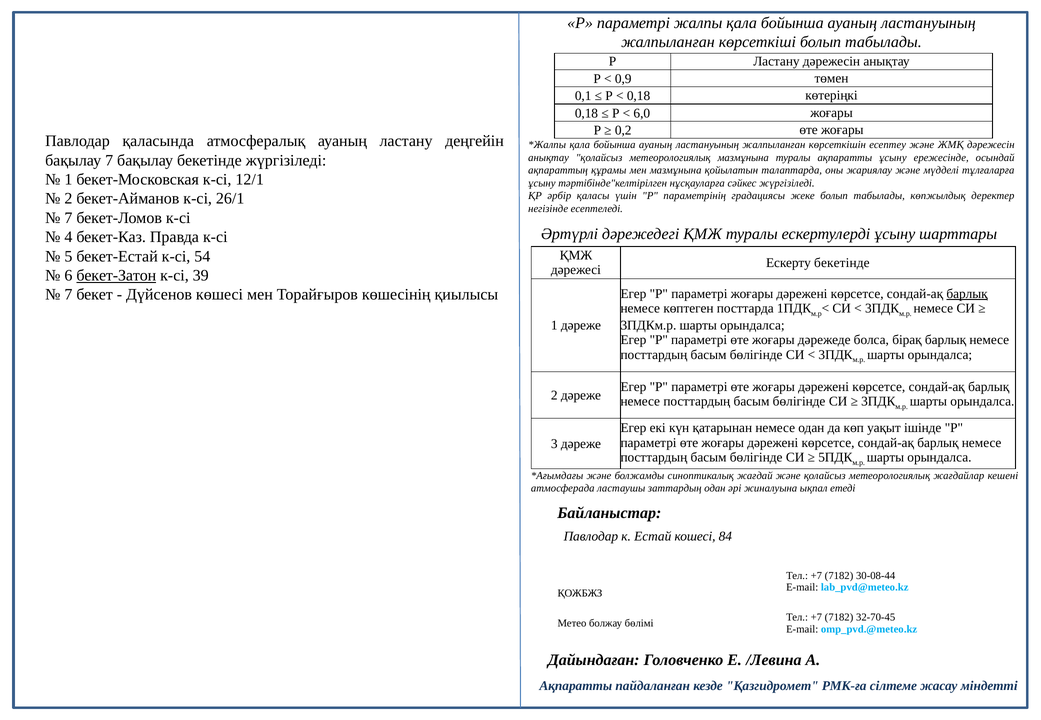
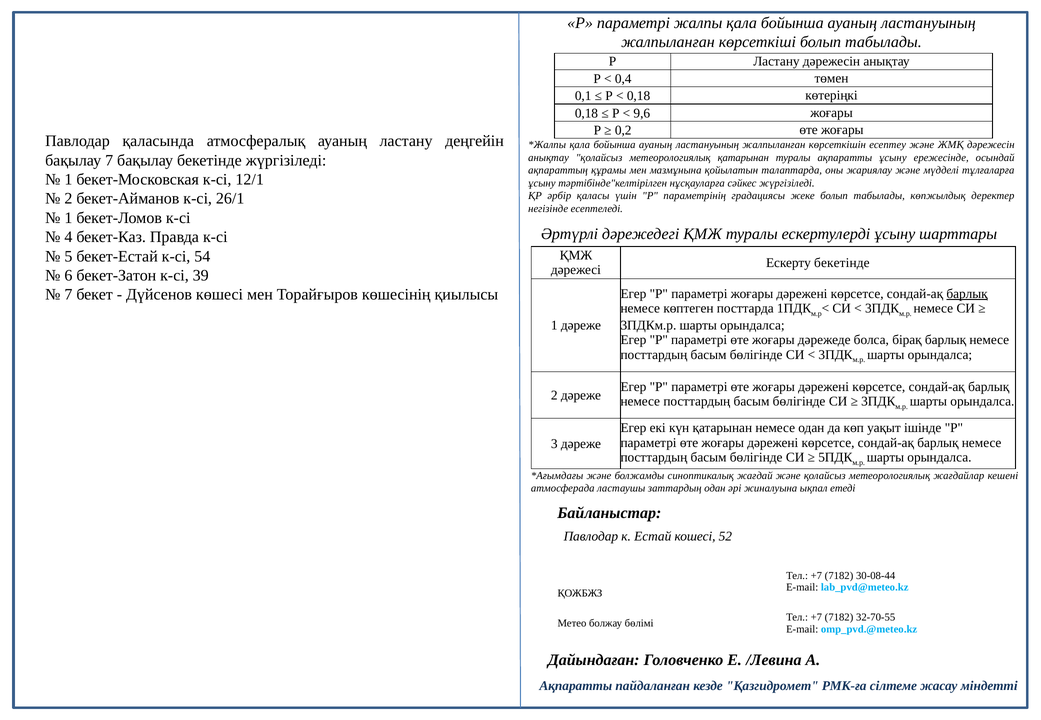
0,9: 0,9 -> 0,4
6,0: 6,0 -> 9,6
метеорологиялық мазмұнына: мазмұнына -> қатарынан
7 at (68, 218): 7 -> 1
бекет-Затон underline: present -> none
84: 84 -> 52
32-70-45: 32-70-45 -> 32-70-55
